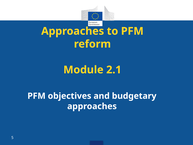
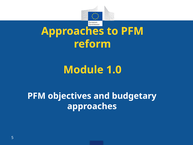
2.1: 2.1 -> 1.0
